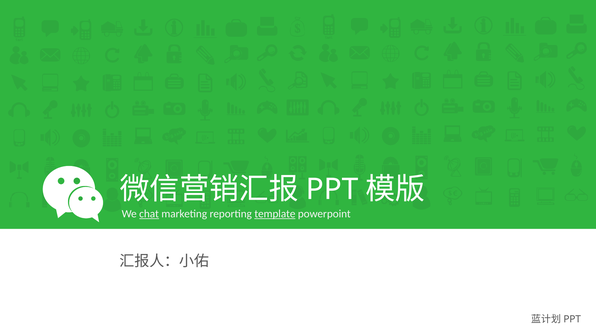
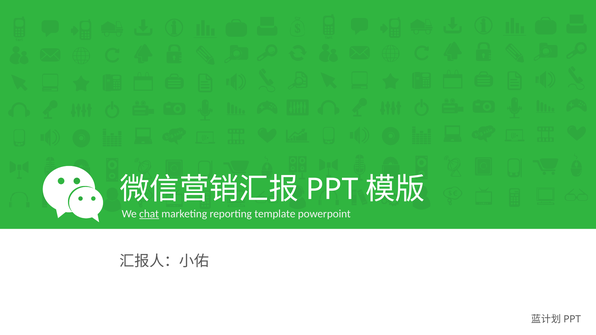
template underline: present -> none
